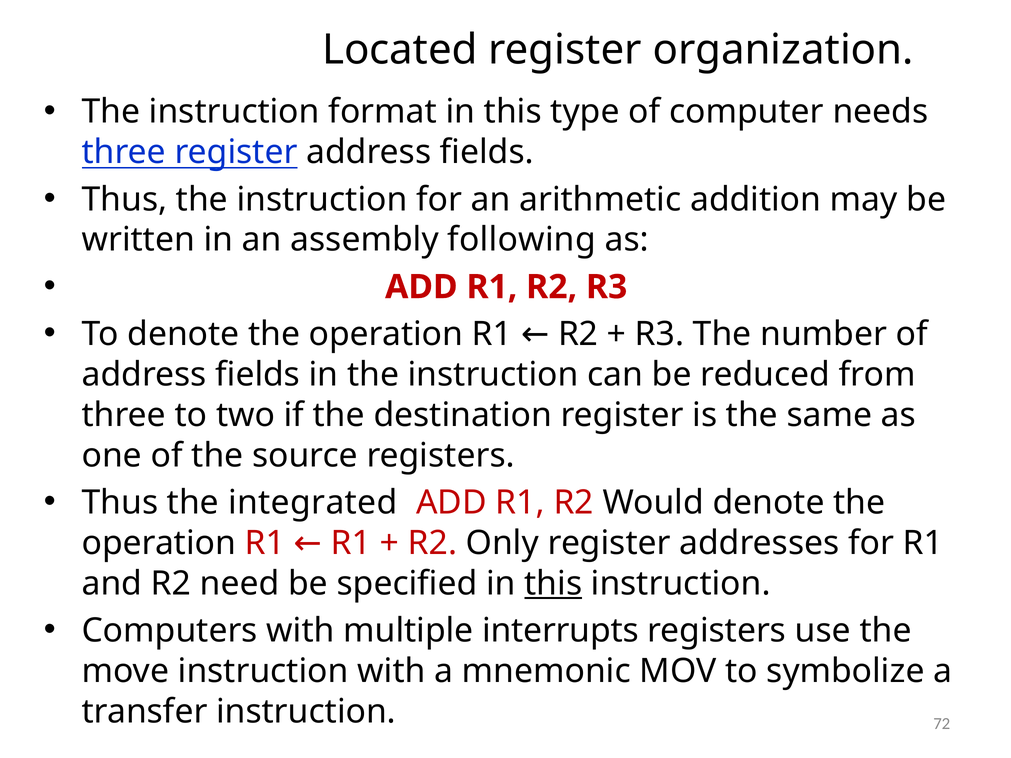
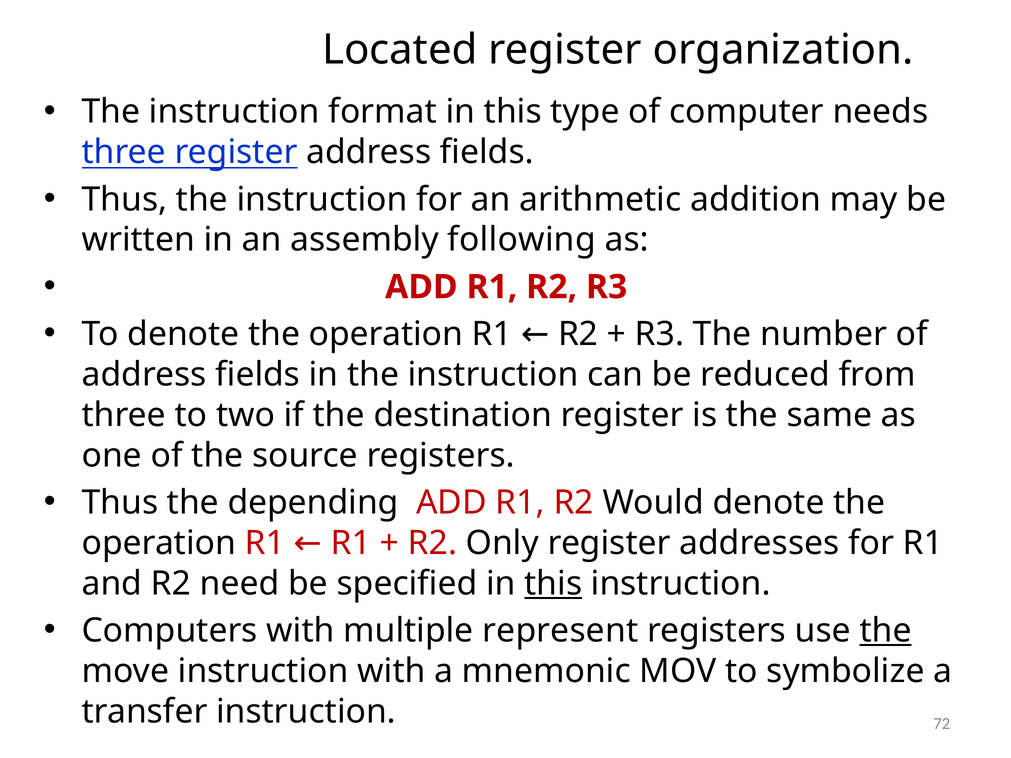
integrated: integrated -> depending
interrupts: interrupts -> represent
the at (886, 631) underline: none -> present
